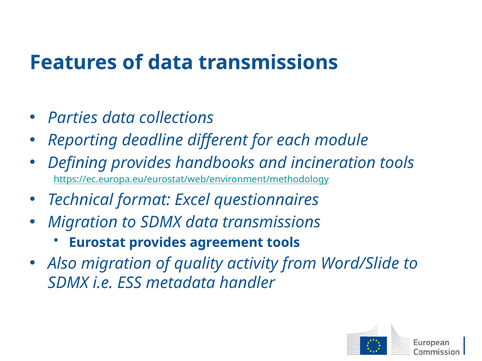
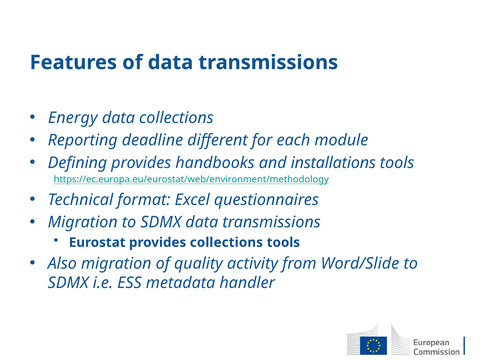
Parties: Parties -> Energy
incineration: incineration -> installations
provides agreement: agreement -> collections
